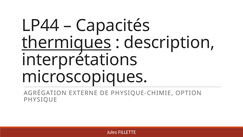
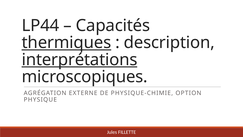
interprétations underline: none -> present
